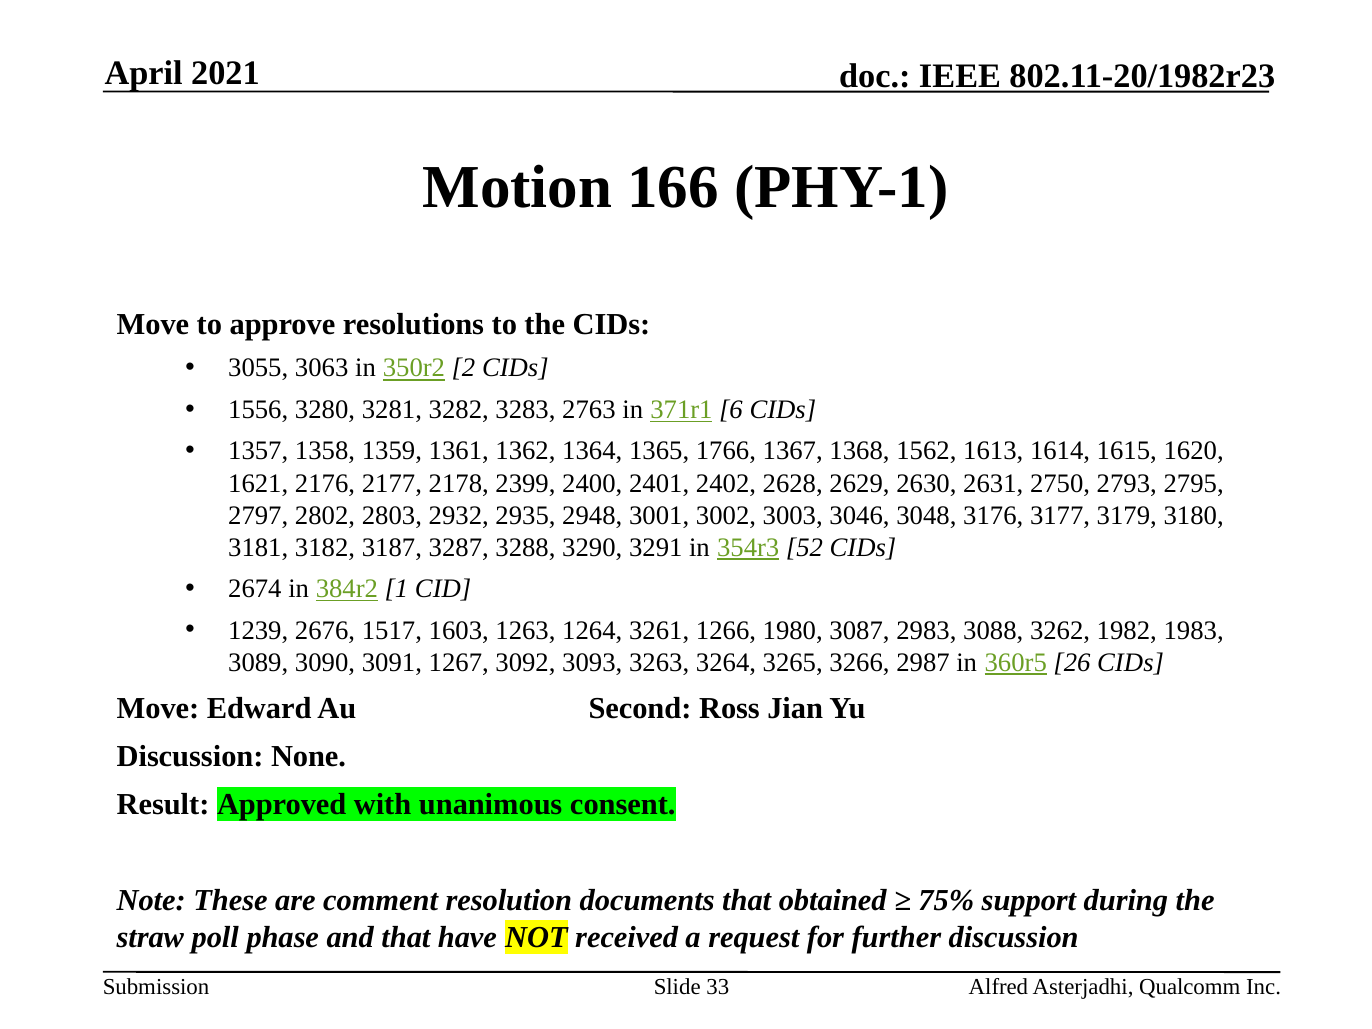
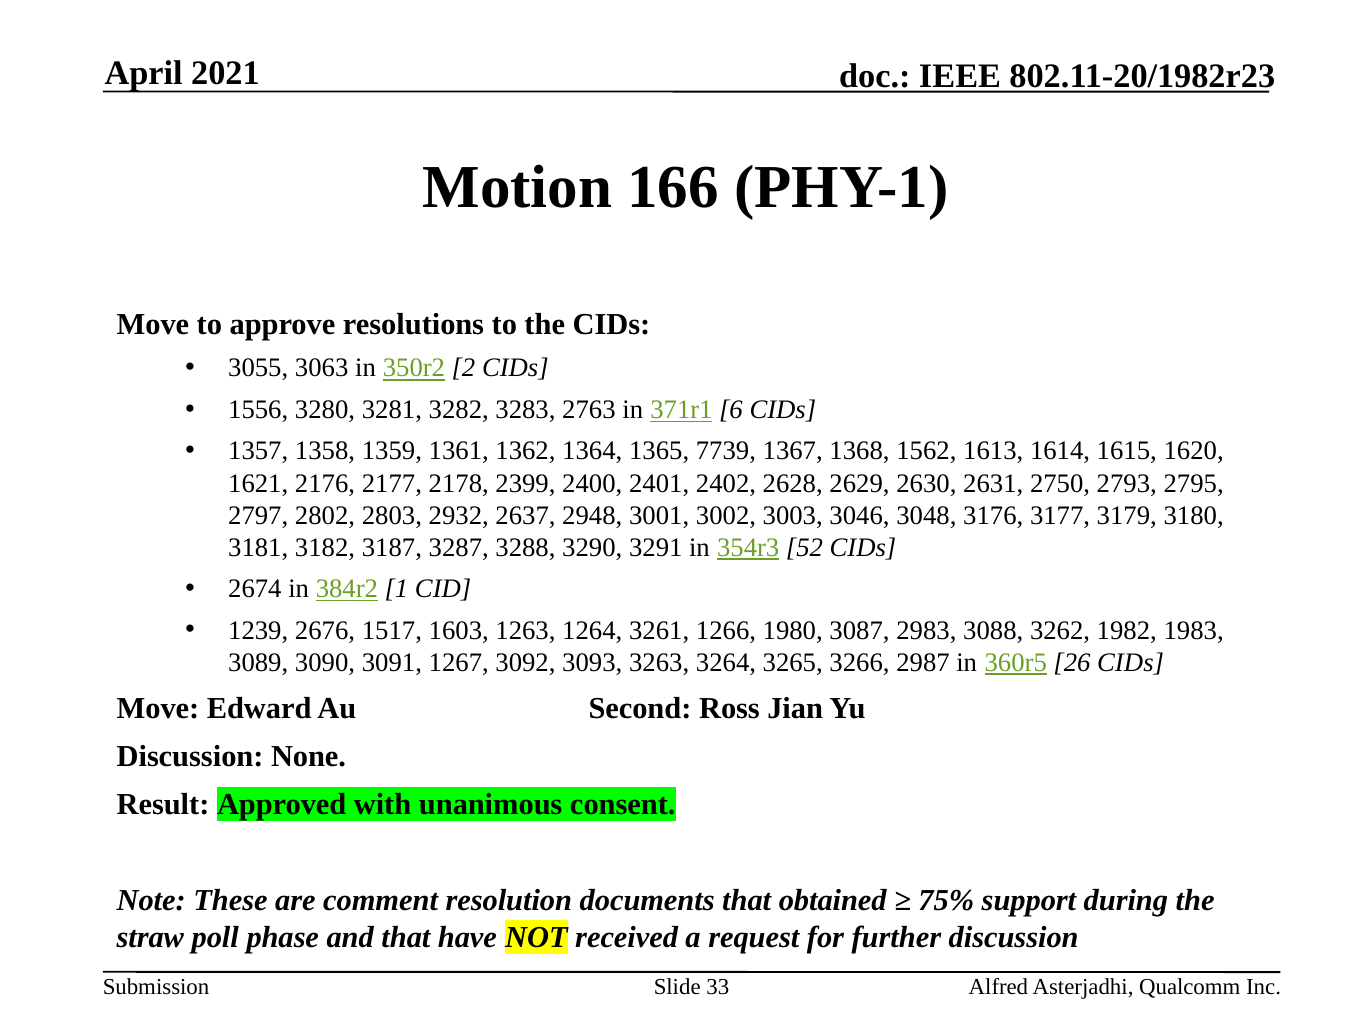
1766: 1766 -> 7739
2935: 2935 -> 2637
